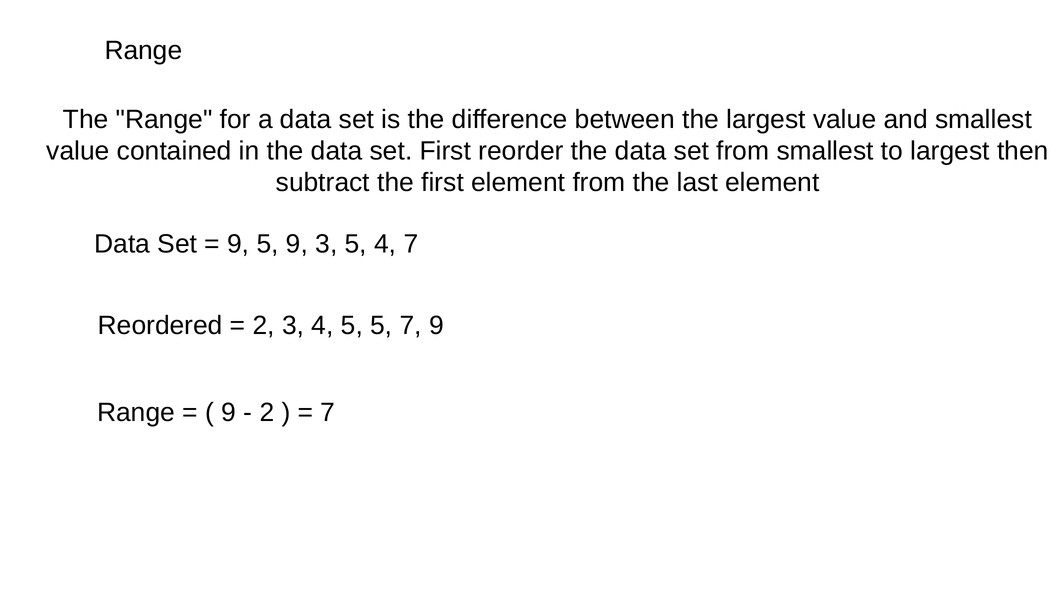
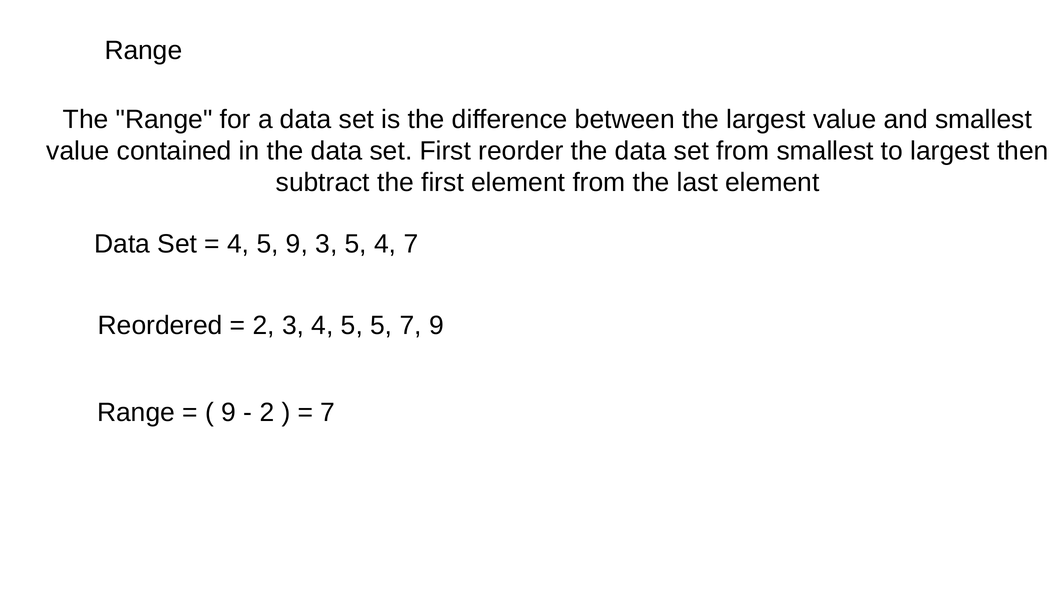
9 at (238, 244): 9 -> 4
